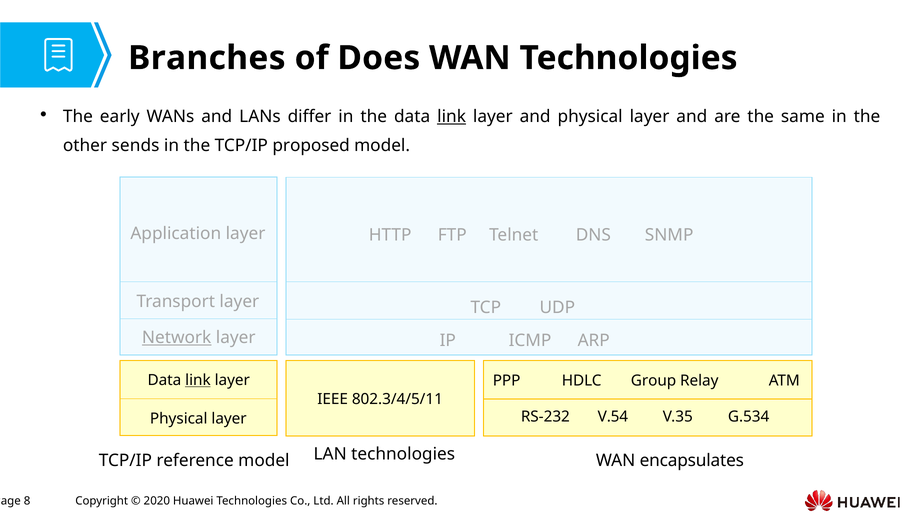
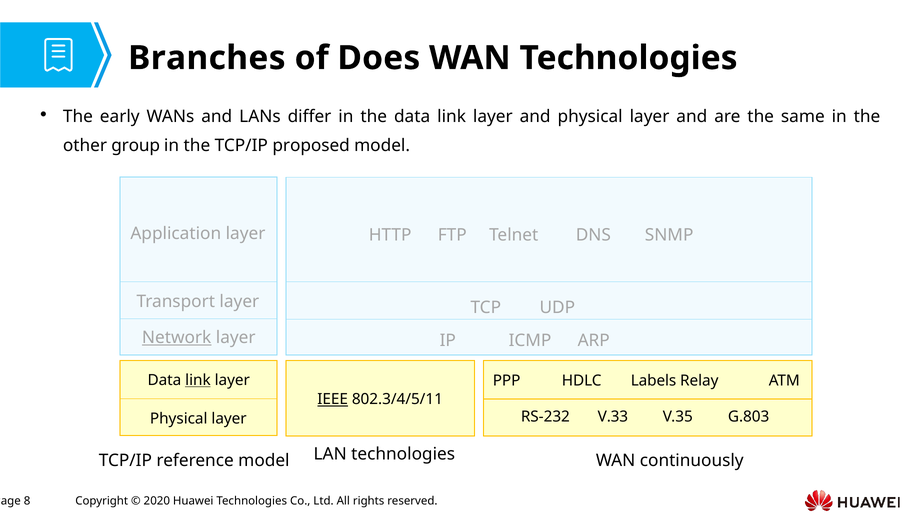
link at (452, 117) underline: present -> none
sends: sends -> group
Group: Group -> Labels
IEEE underline: none -> present
V.54: V.54 -> V.33
G.534: G.534 -> G.803
encapsulates: encapsulates -> continuously
